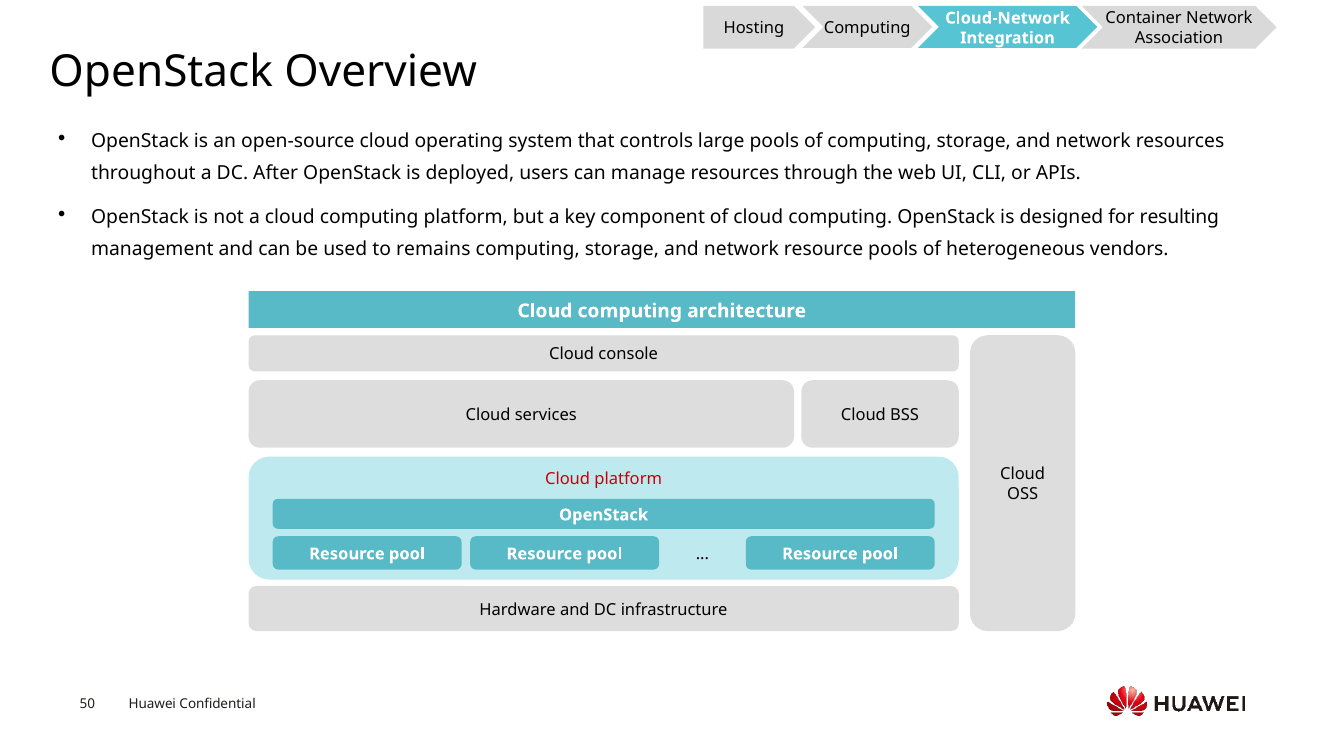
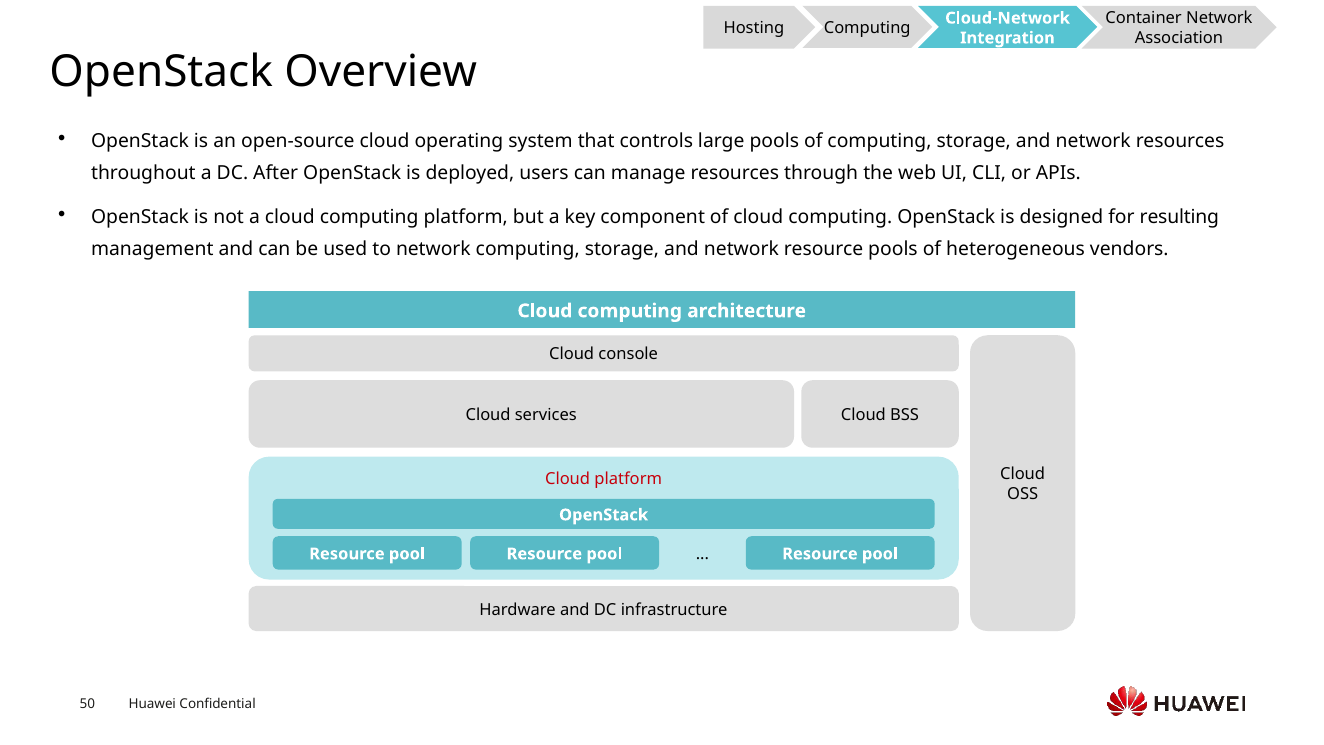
to remains: remains -> network
